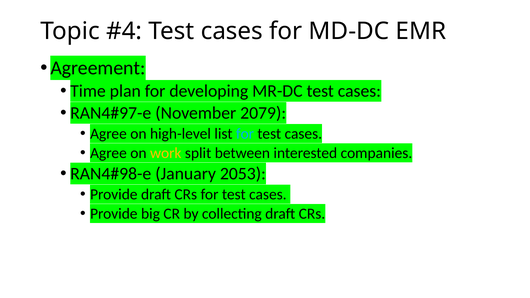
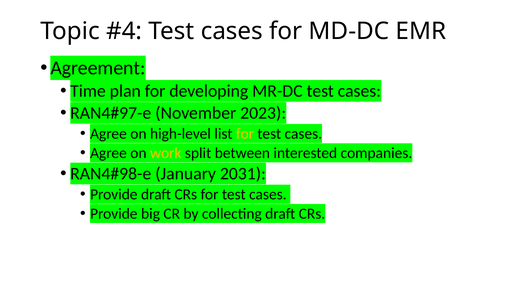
2079: 2079 -> 2023
for at (245, 134) colour: light blue -> yellow
2053: 2053 -> 2031
